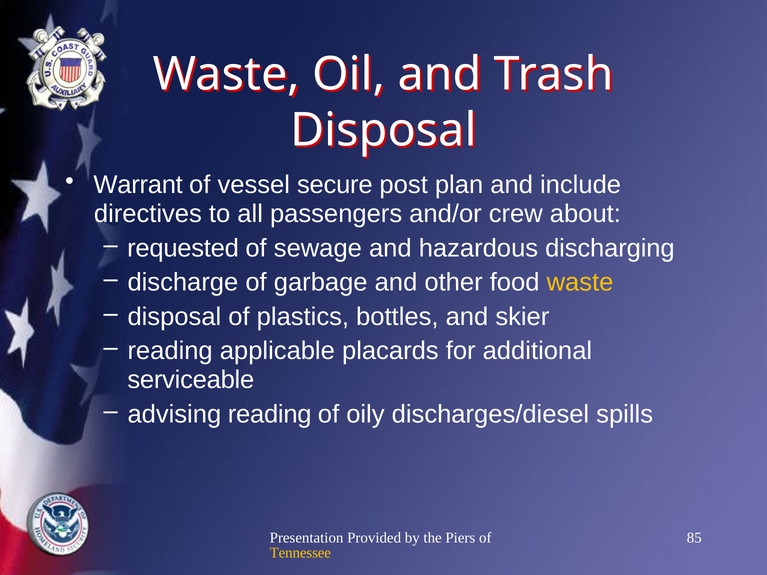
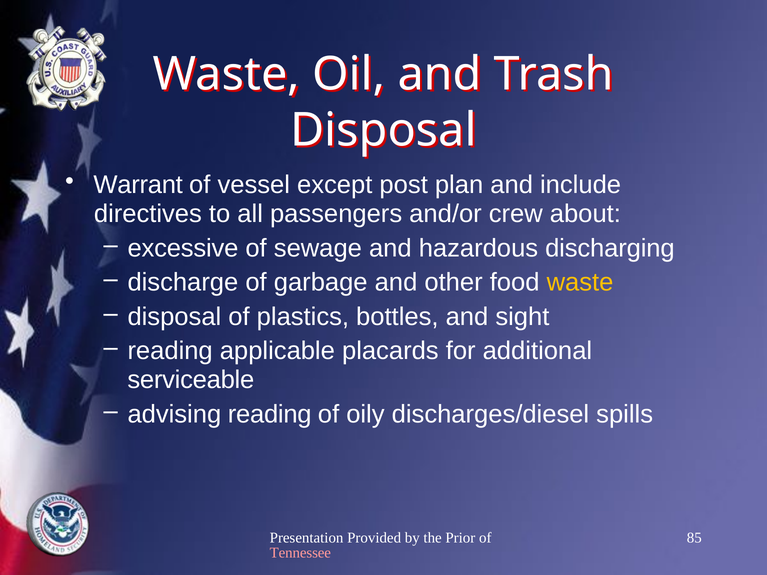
secure: secure -> except
requested: requested -> excessive
skier: skier -> sight
Piers: Piers -> Prior
Tennessee colour: yellow -> pink
